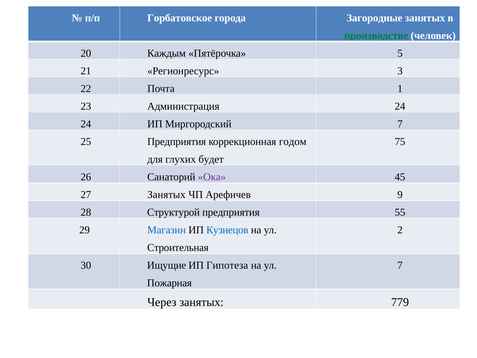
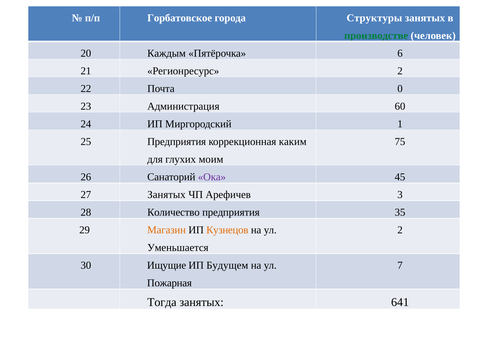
Загородные: Загородные -> Структуры
5: 5 -> 6
Регионресурс 3: 3 -> 2
1: 1 -> 0
Администрация 24: 24 -> 60
Миргородский 7: 7 -> 1
годом: годом -> каким
будет: будет -> моим
9: 9 -> 3
Структурой: Структурой -> Количество
55: 55 -> 35
Магазин colour: blue -> orange
Кузнецов colour: blue -> orange
Строительная: Строительная -> Уменьшается
Гипотеза: Гипотеза -> Будущем
Через: Через -> Тогда
779: 779 -> 641
